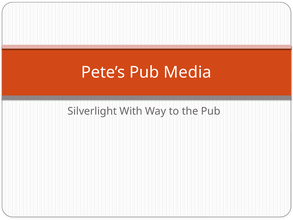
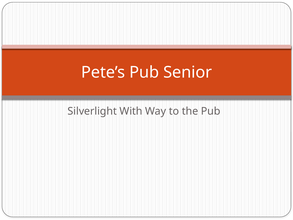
Media: Media -> Senior
